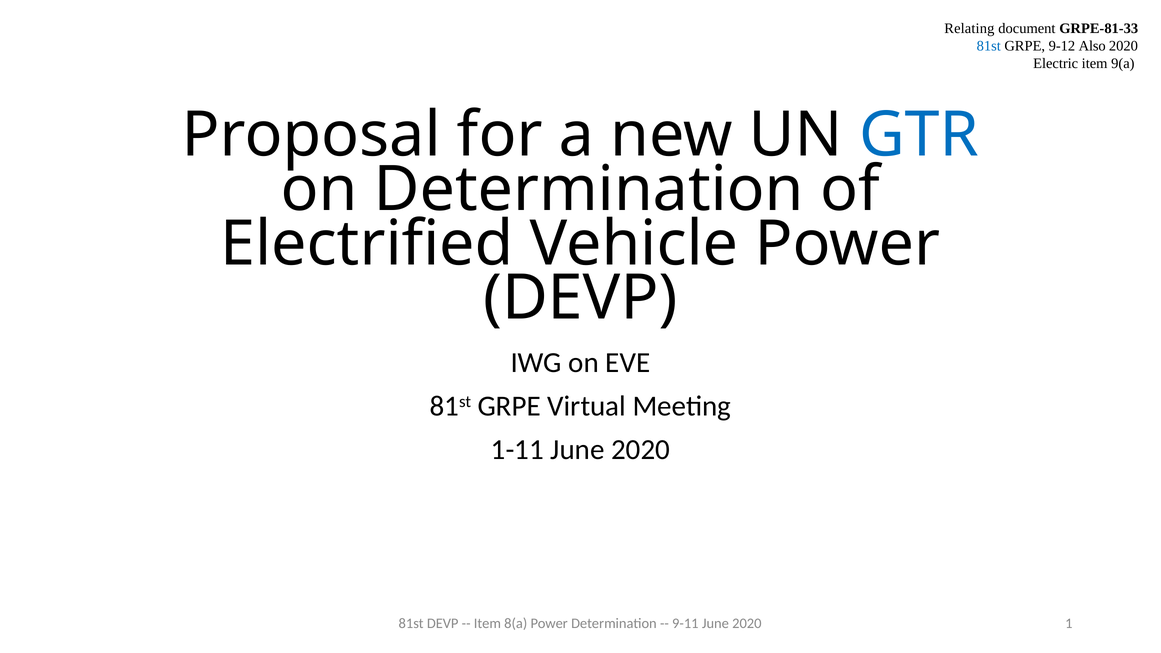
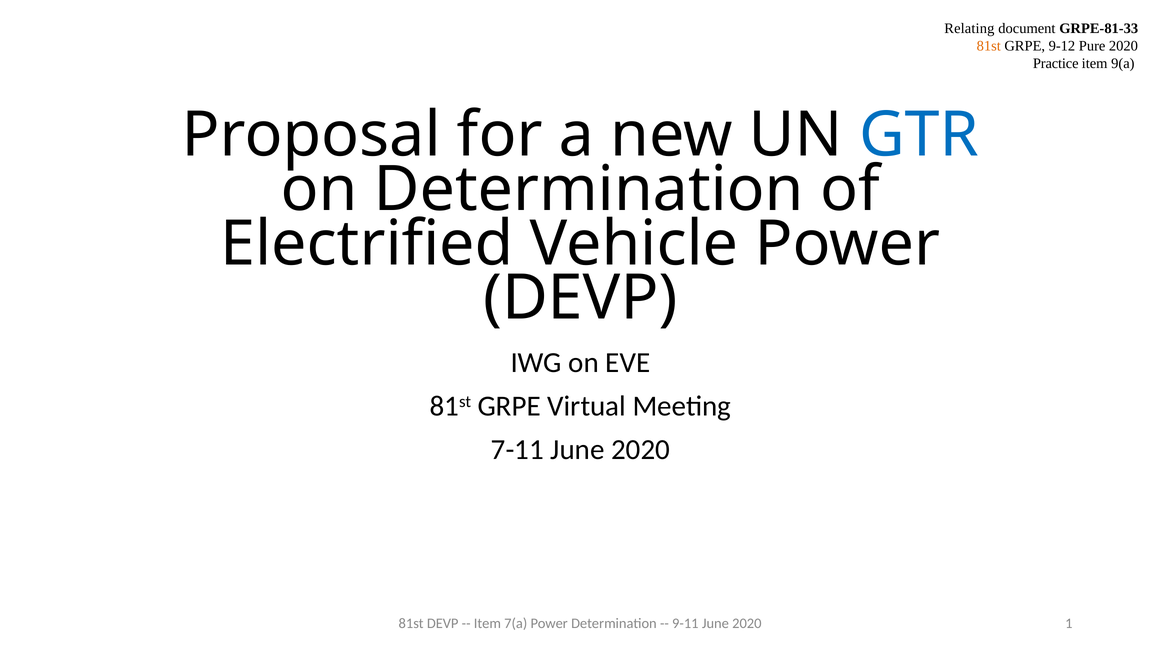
81st at (989, 46) colour: blue -> orange
Also: Also -> Pure
Electric: Electric -> Practice
1-11: 1-11 -> 7-11
8(a: 8(a -> 7(a
